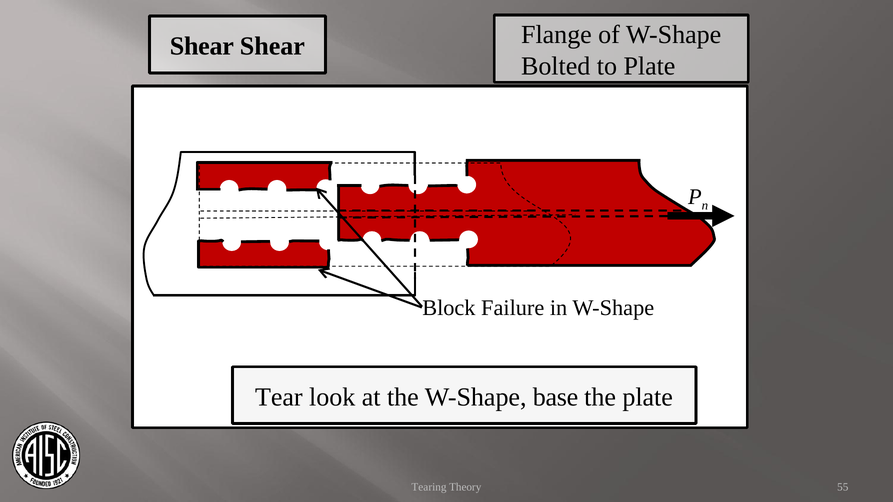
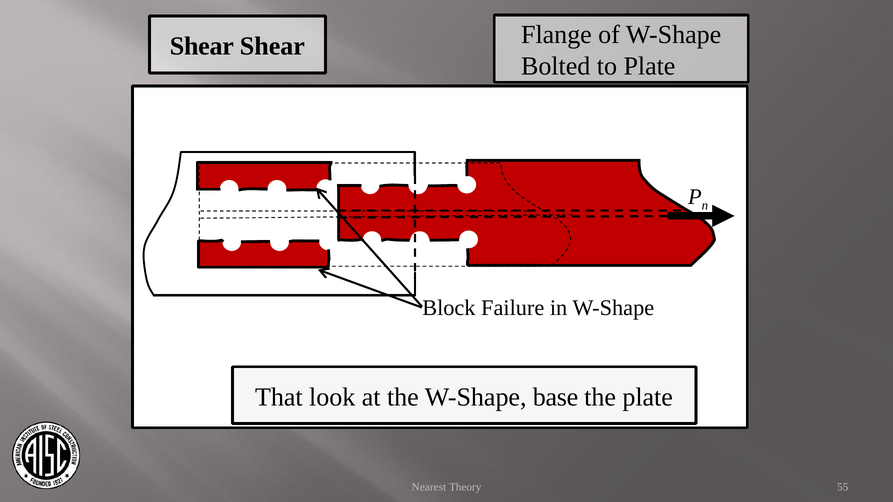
Tear: Tear -> That
Tearing: Tearing -> Nearest
